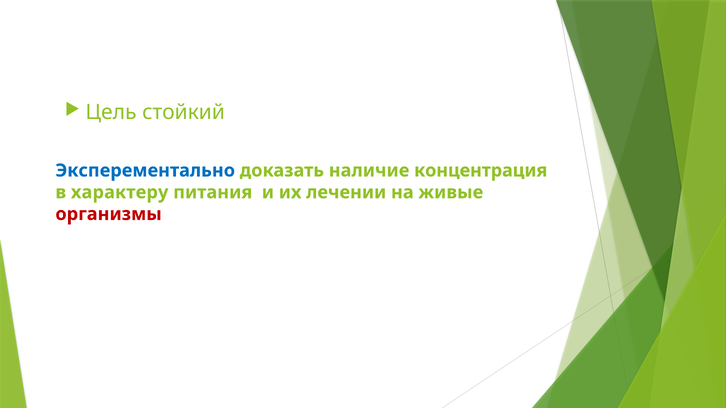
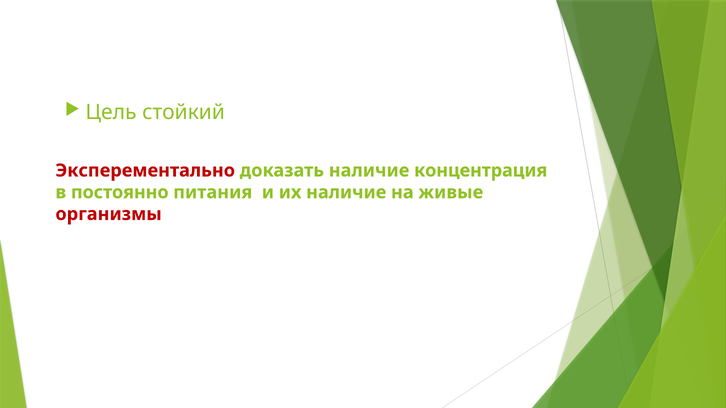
Эксперементально colour: blue -> red
характеру: характеру -> постоянно
их лечении: лечении -> наличие
